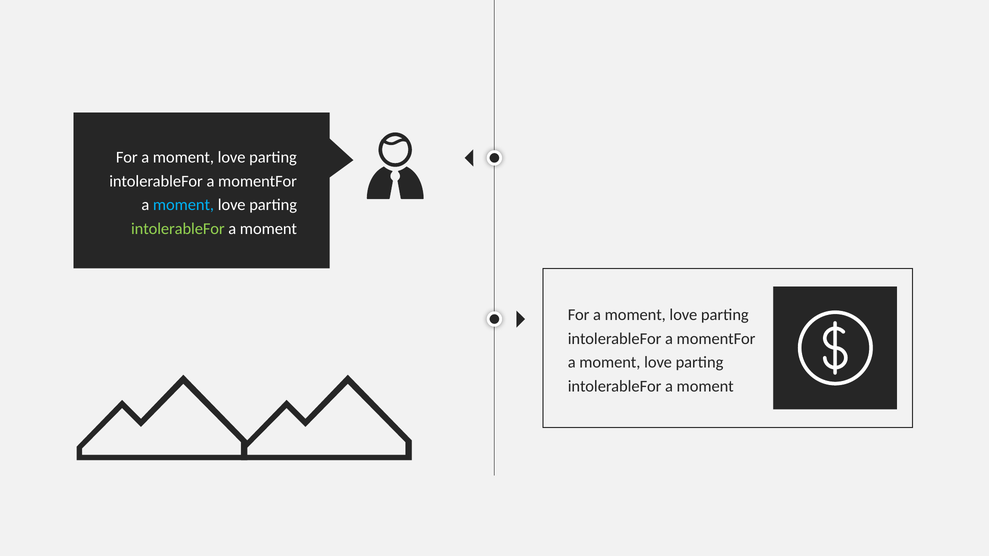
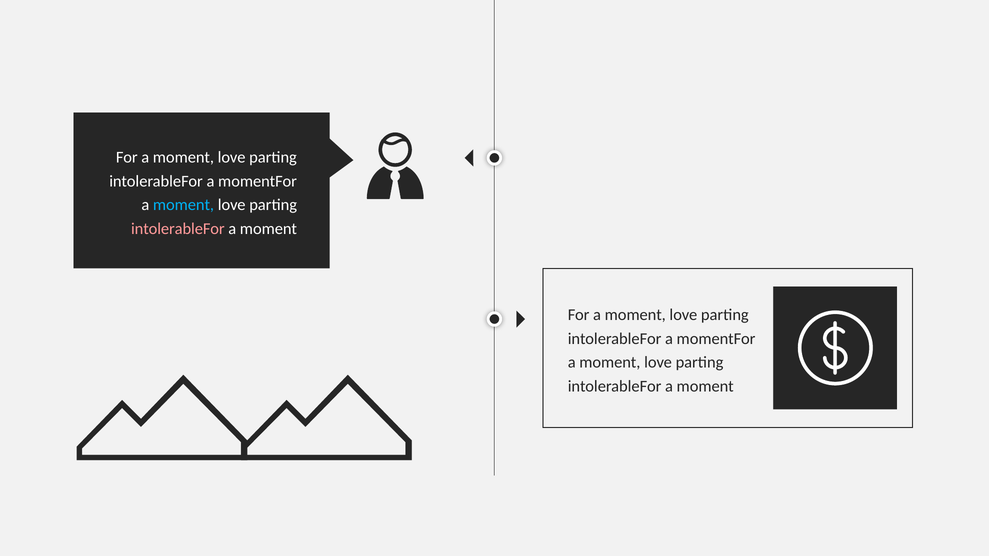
intolerableFor at (178, 229) colour: light green -> pink
